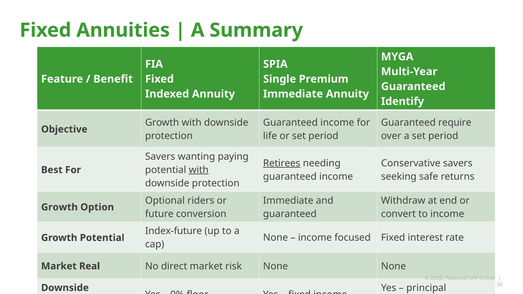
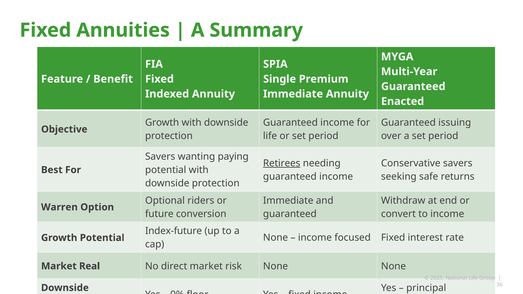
Identify: Identify -> Enacted
require: require -> issuing
with at (199, 170) underline: present -> none
Growth at (59, 207): Growth -> Warren
